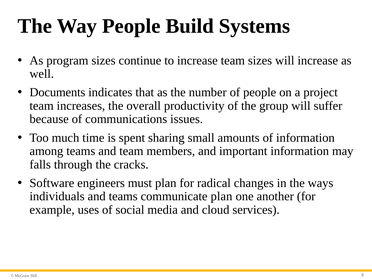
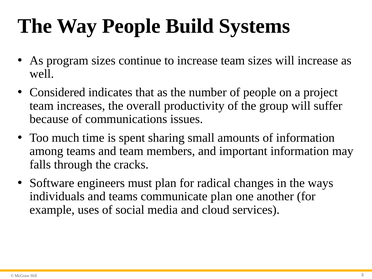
Documents: Documents -> Considered
